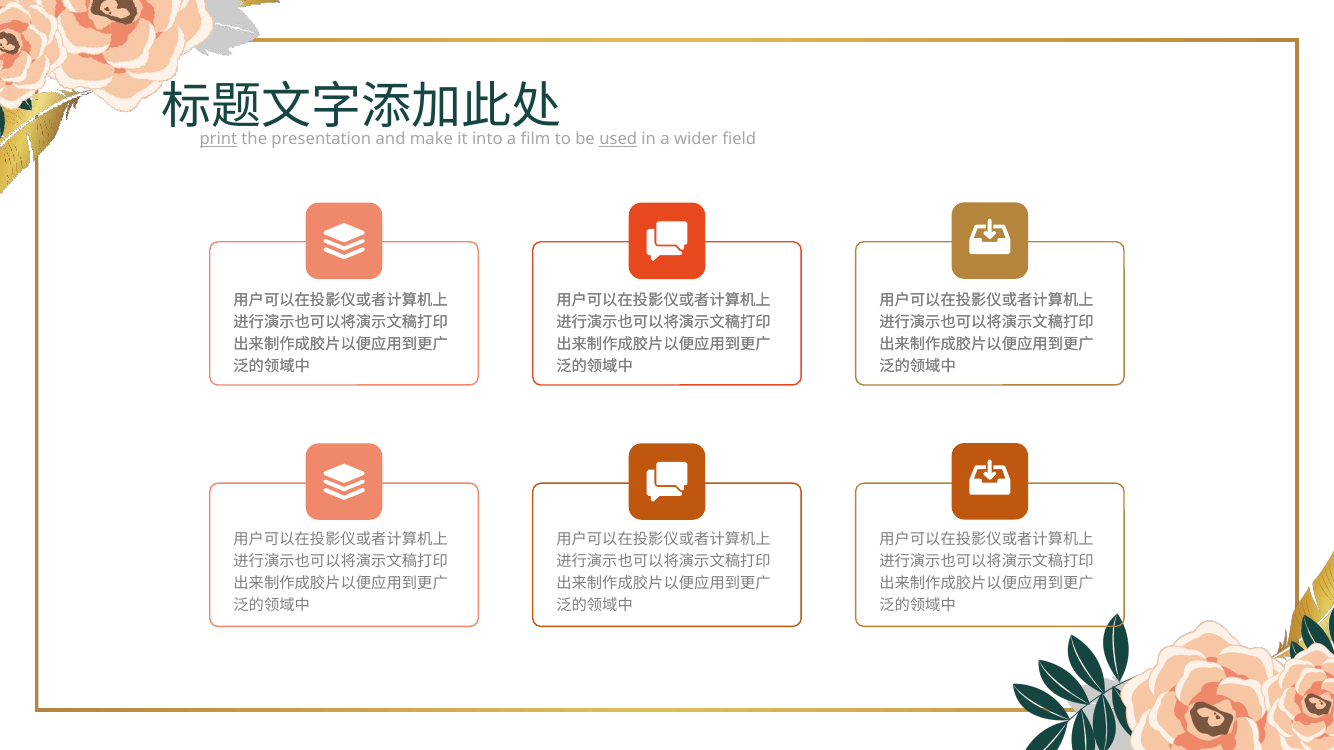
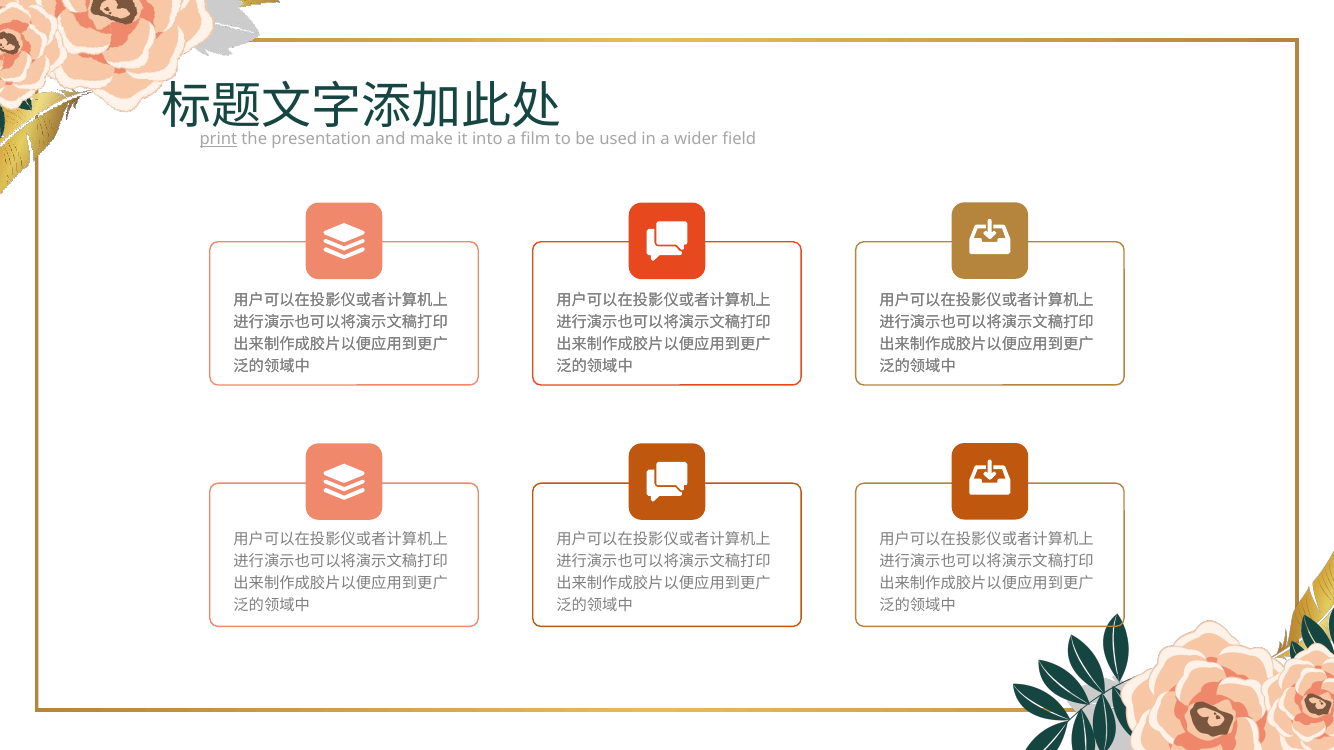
used underline: present -> none
